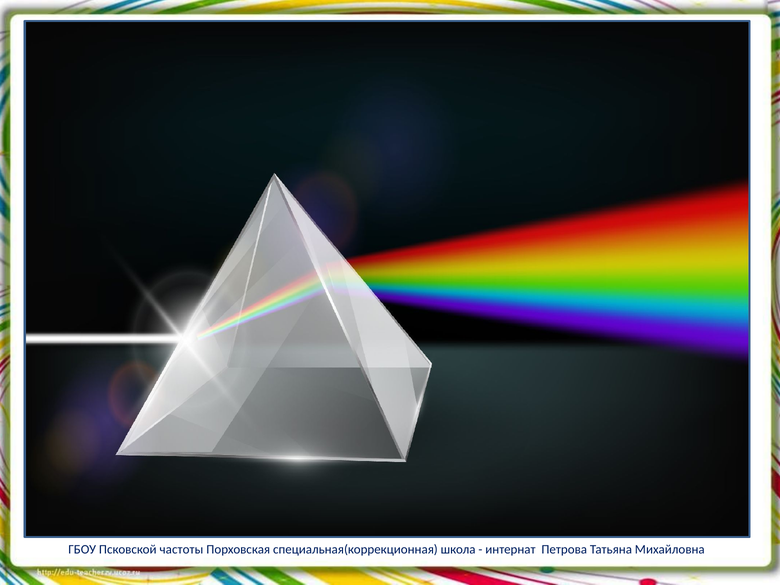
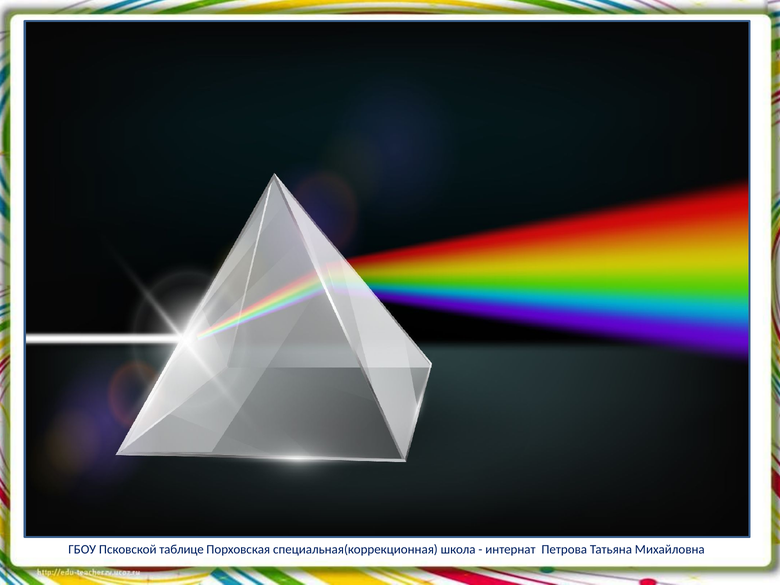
частоты: частоты -> таблице
